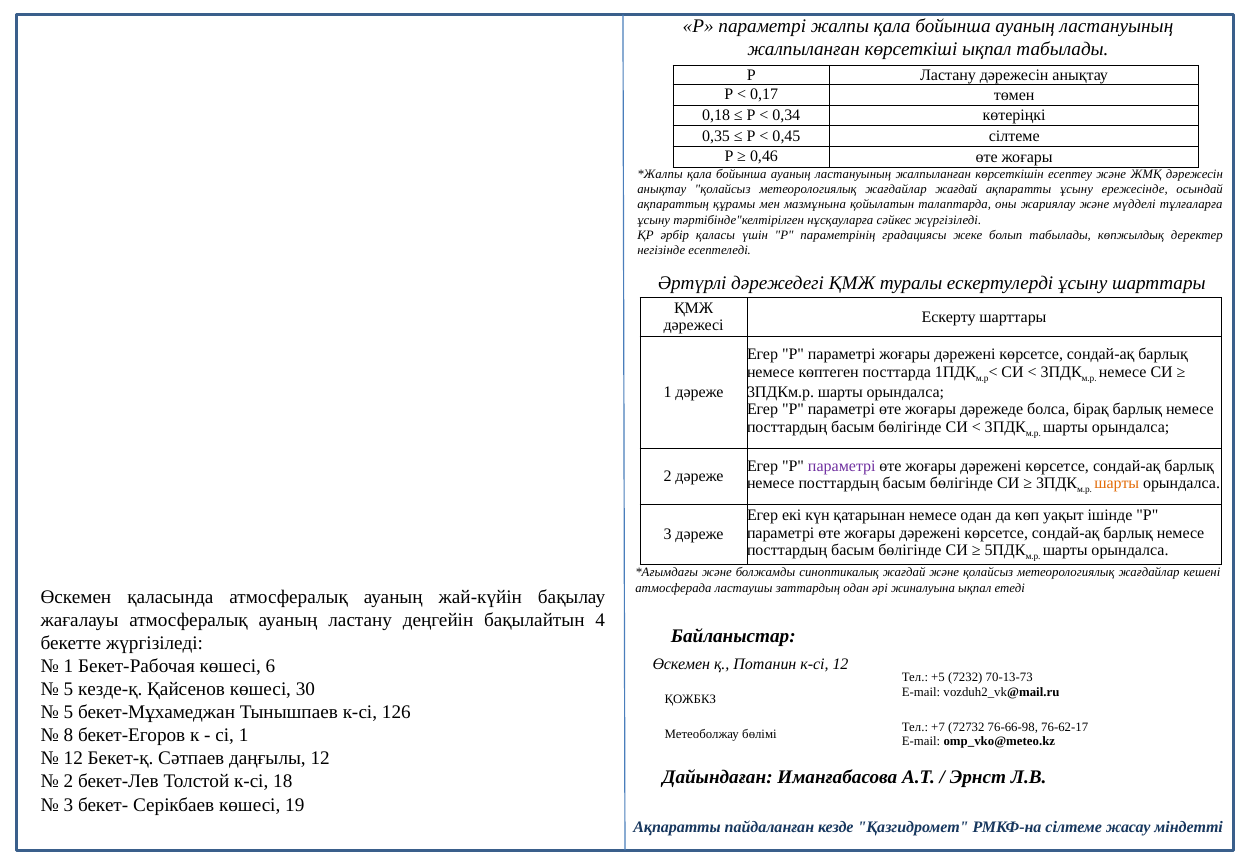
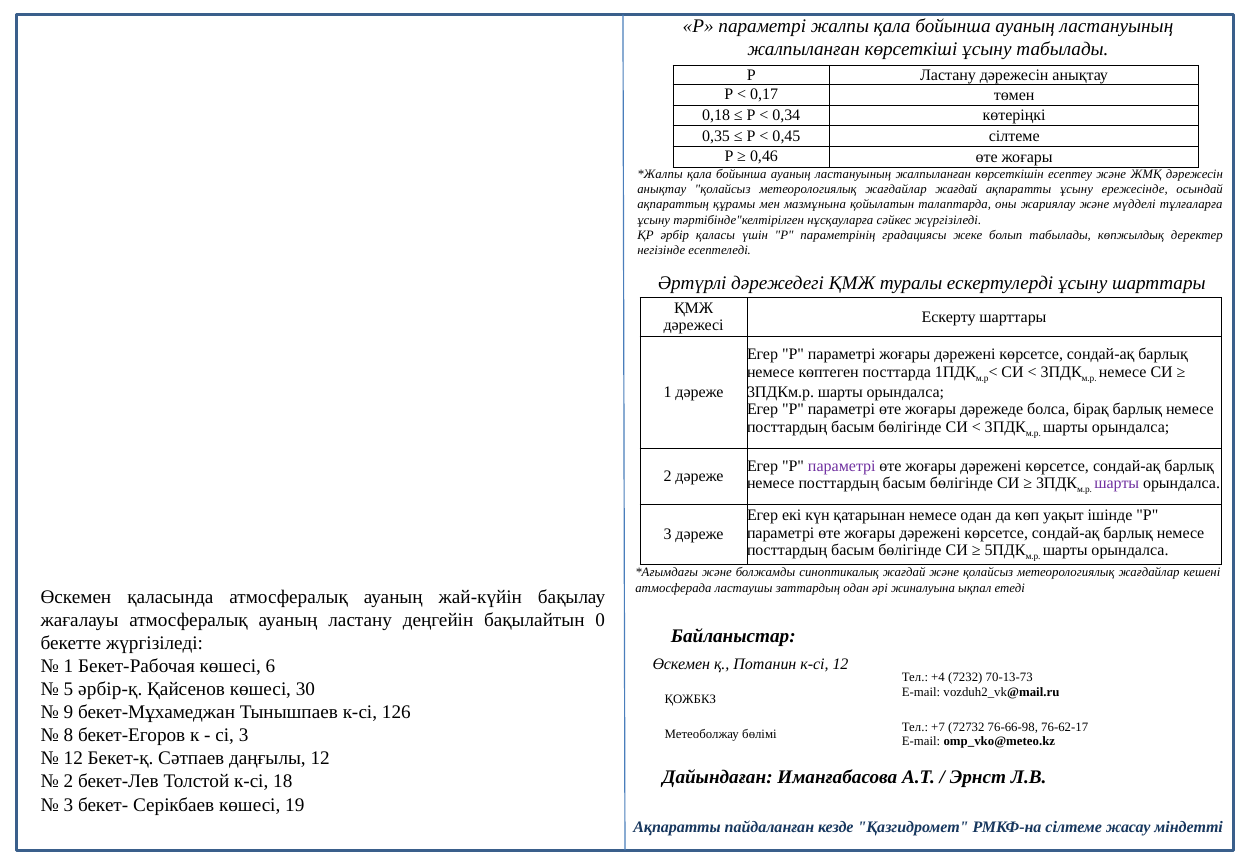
көрсеткіші ықпал: ықпал -> ұсыну
шарты at (1117, 484) colour: orange -> purple
4: 4 -> 0
+5: +5 -> +4
кезде-қ: кезде-қ -> әрбір-қ
5 at (69, 713): 5 -> 9
сі 1: 1 -> 3
